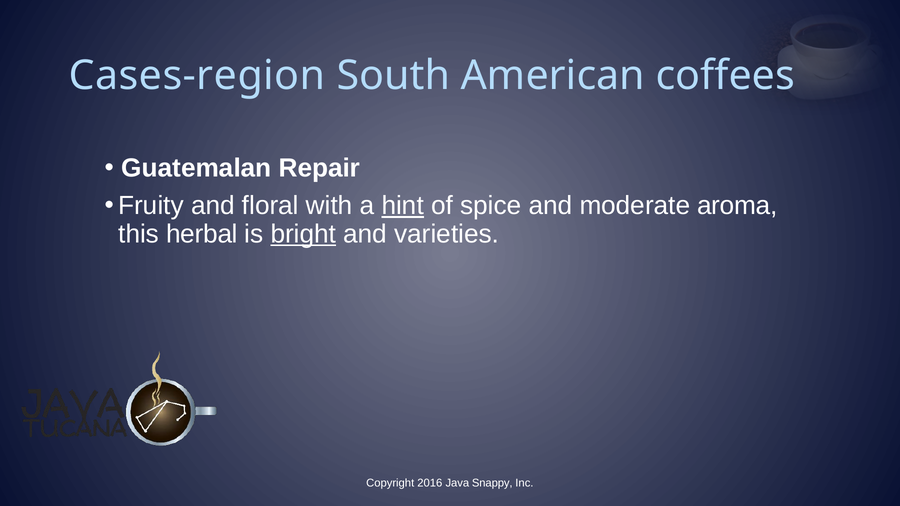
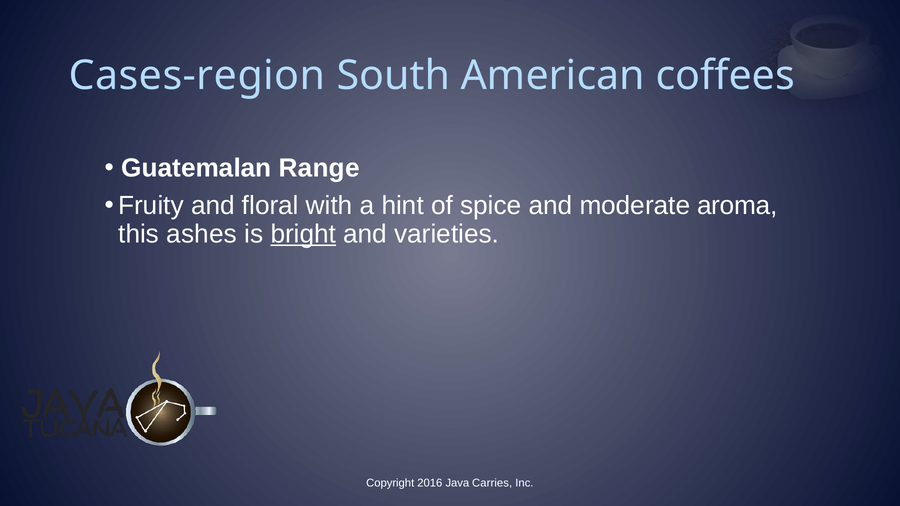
Repair: Repair -> Range
hint underline: present -> none
herbal: herbal -> ashes
Snappy: Snappy -> Carries
